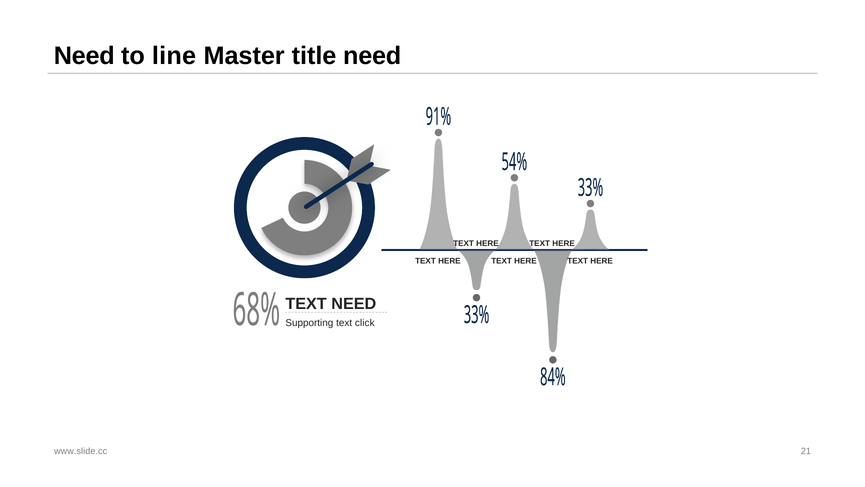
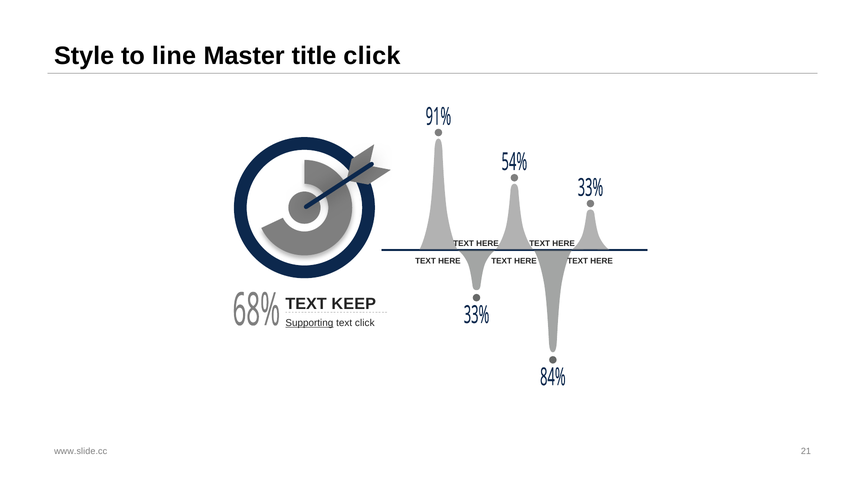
Need at (84, 56): Need -> Style
title need: need -> click
TEXT NEED: NEED -> KEEP
Supporting underline: none -> present
